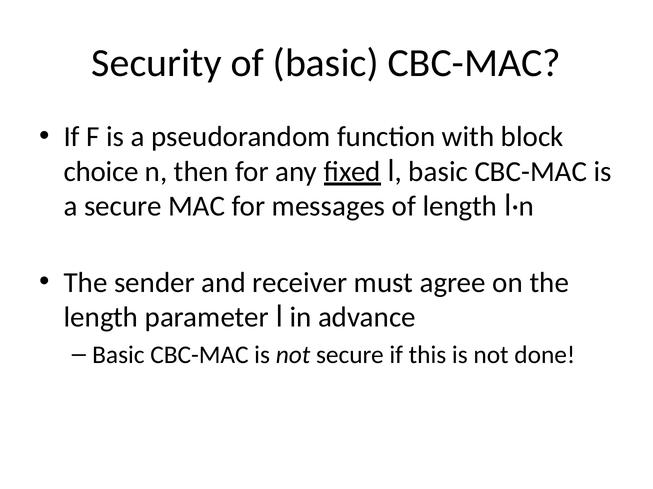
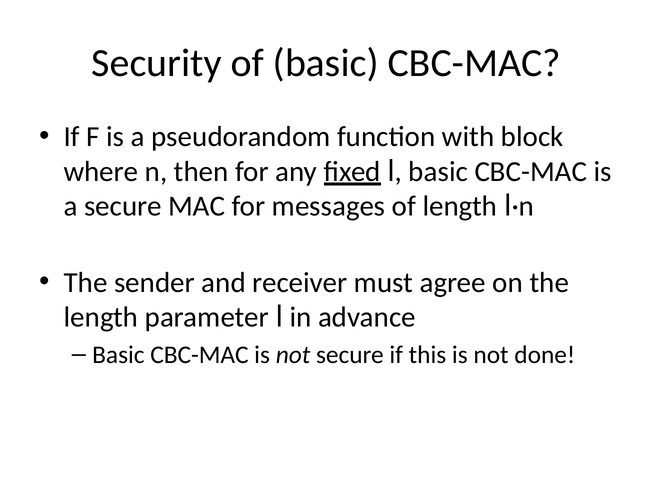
choice: choice -> where
